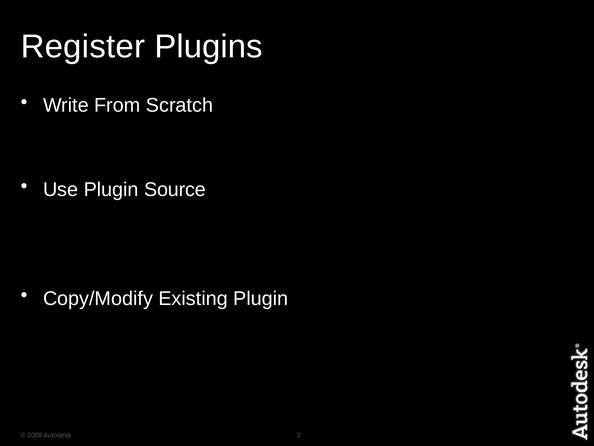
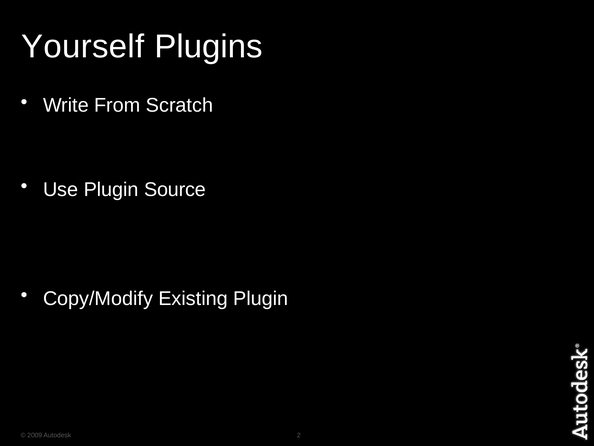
Register: Register -> Yourself
